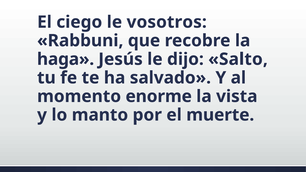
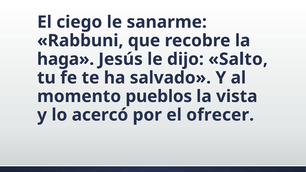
vosotros: vosotros -> sanarme
enorme: enorme -> pueblos
manto: manto -> acercó
muerte: muerte -> ofrecer
